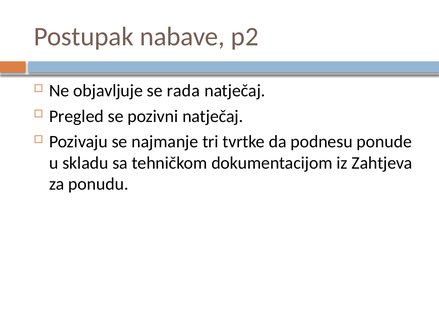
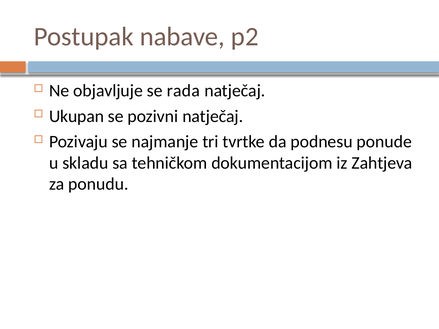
Pregled: Pregled -> Ukupan
